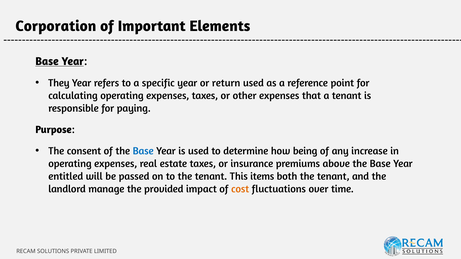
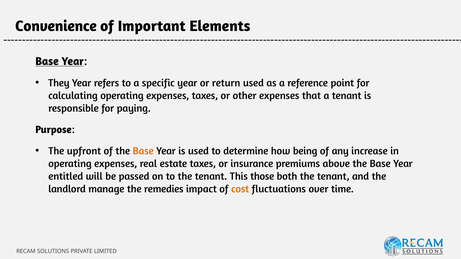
Corporation: Corporation -> Convenience
consent: consent -> upfront
Base at (143, 151) colour: blue -> orange
items: items -> those
provided: provided -> remedies
